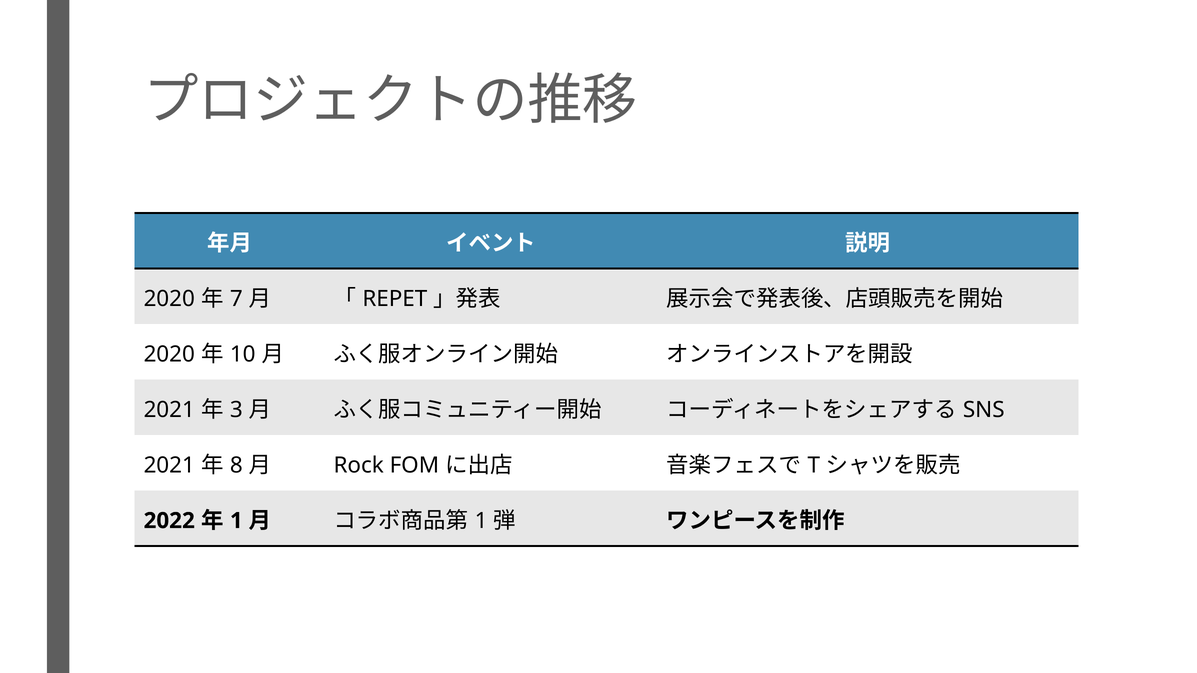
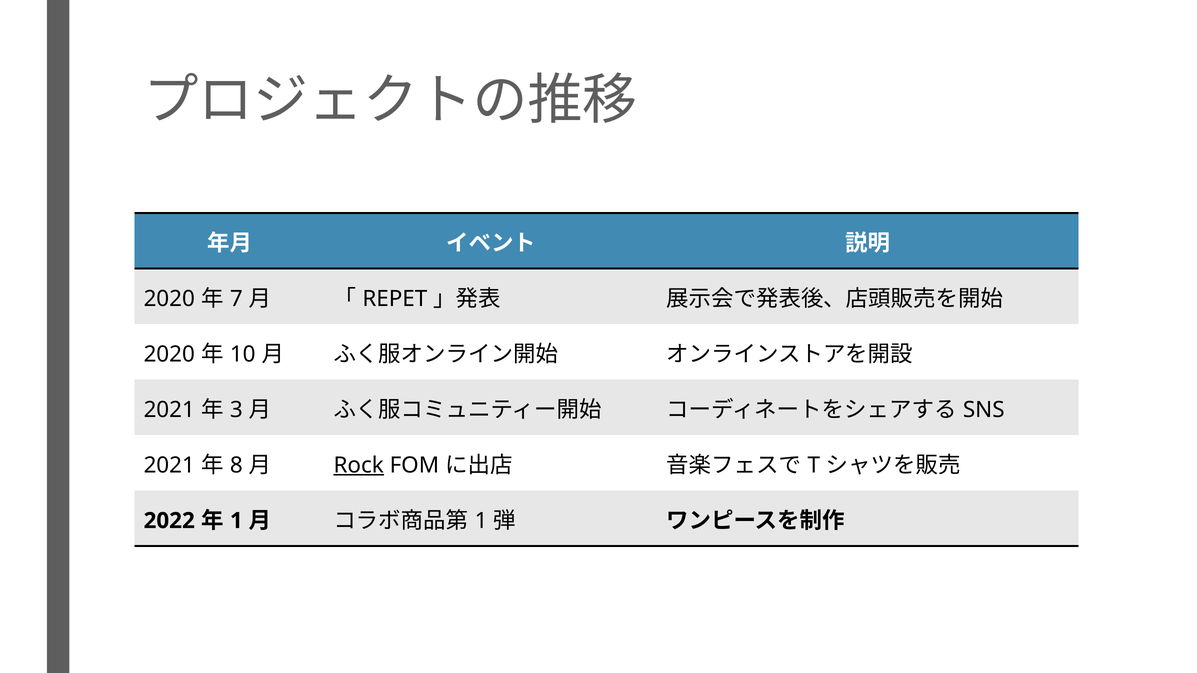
Rock underline: none -> present
